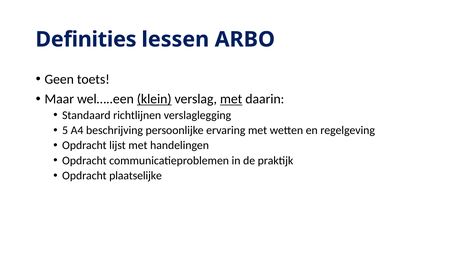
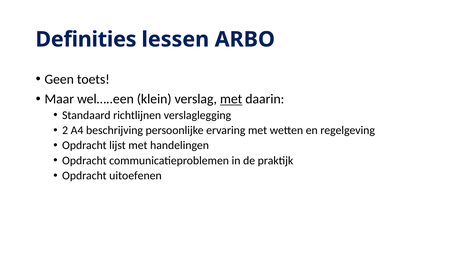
klein underline: present -> none
5: 5 -> 2
plaatselijke: plaatselijke -> uitoefenen
